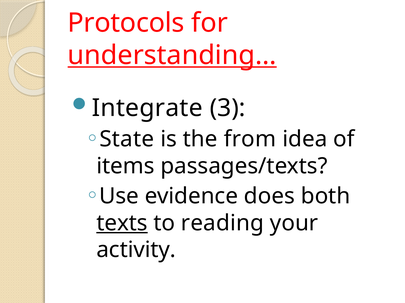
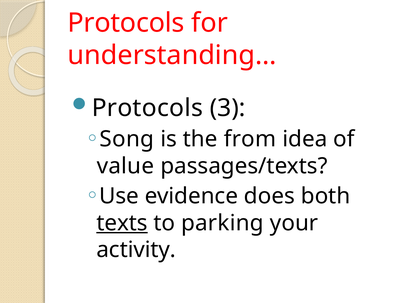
understanding… underline: present -> none
Integrate at (147, 108): Integrate -> Protocols
State: State -> Song
items: items -> value
reading: reading -> parking
